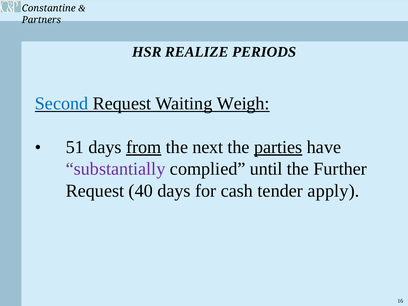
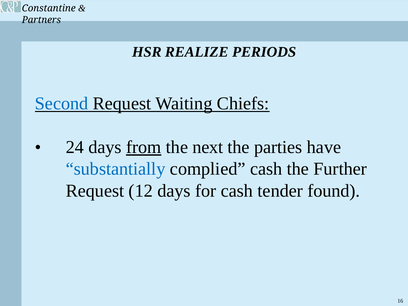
Weigh: Weigh -> Chiefs
51: 51 -> 24
parties underline: present -> none
substantially colour: purple -> blue
complied until: until -> cash
40: 40 -> 12
apply: apply -> found
